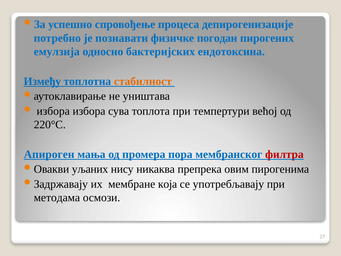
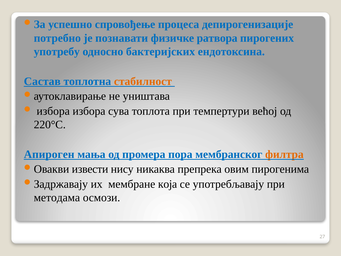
погодан: погодан -> ратвора
емулзија: емулзија -> употребу
Између: Између -> Састав
филтра colour: red -> orange
уљаних: уљаних -> извести
